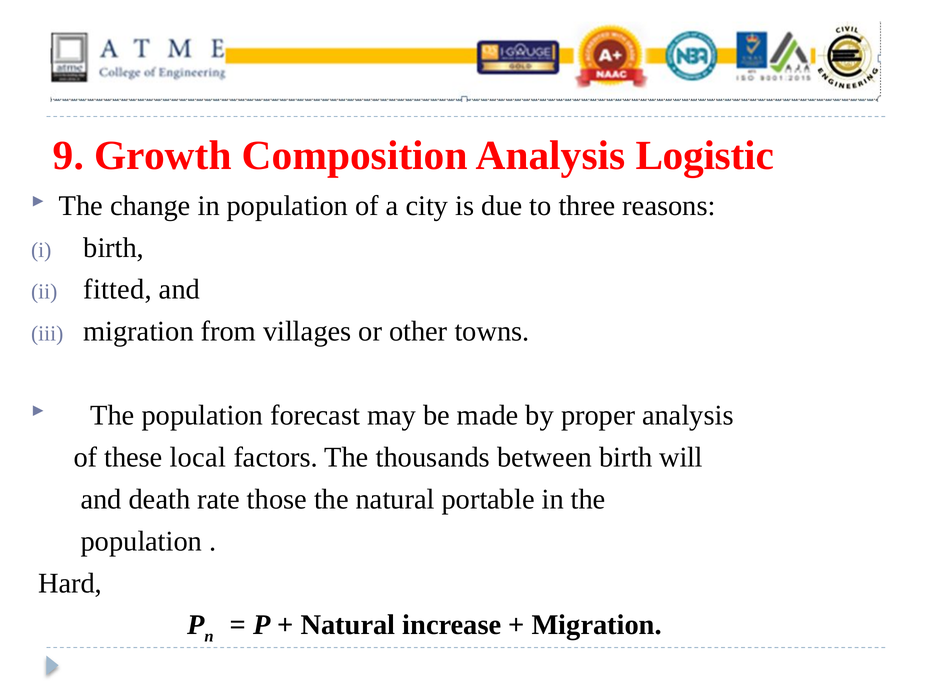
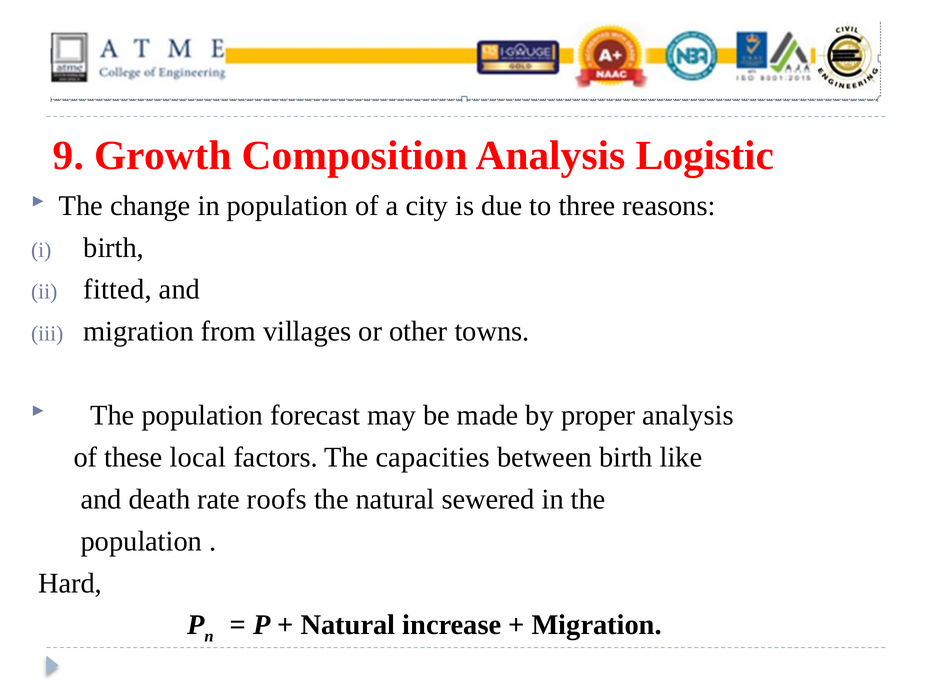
thousands: thousands -> capacities
will: will -> like
those: those -> roofs
portable: portable -> sewered
